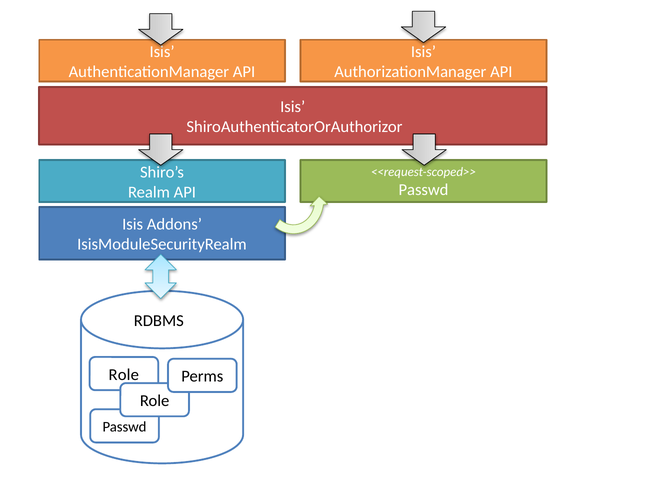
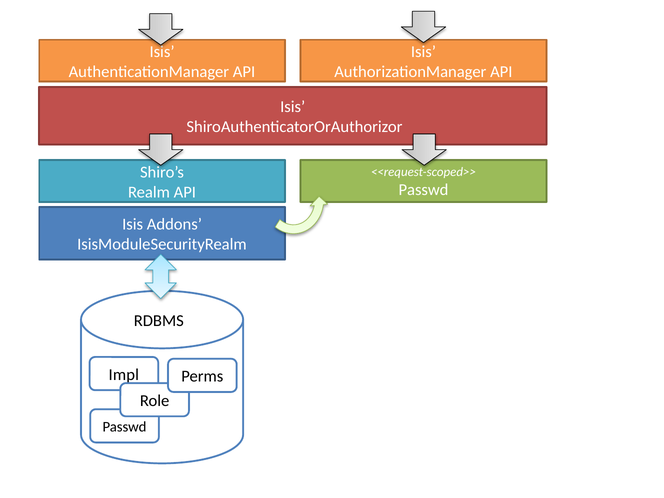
Role at (124, 375): Role -> Impl
